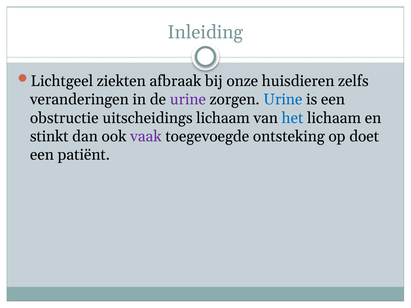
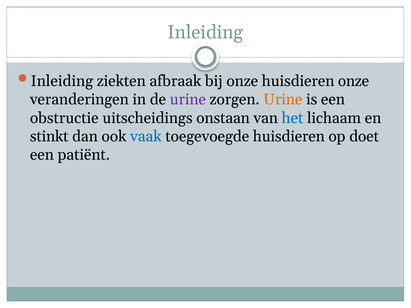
Lichtgeel at (62, 81): Lichtgeel -> Inleiding
huisdieren zelfs: zelfs -> onze
Urine at (283, 100) colour: blue -> orange
uitscheidings lichaam: lichaam -> onstaan
vaak colour: purple -> blue
toegevoegde ontsteking: ontsteking -> huisdieren
